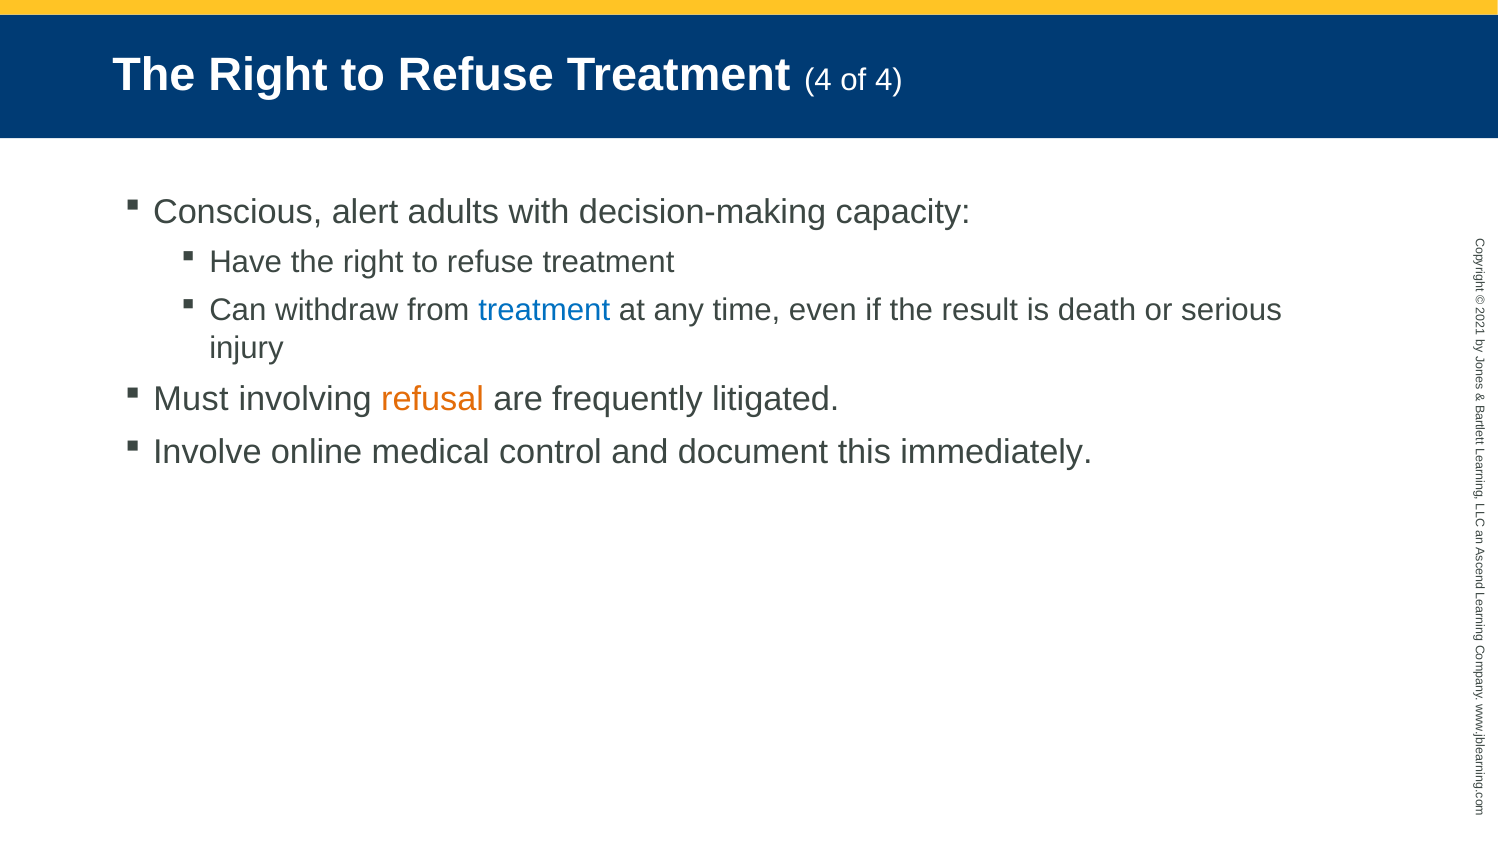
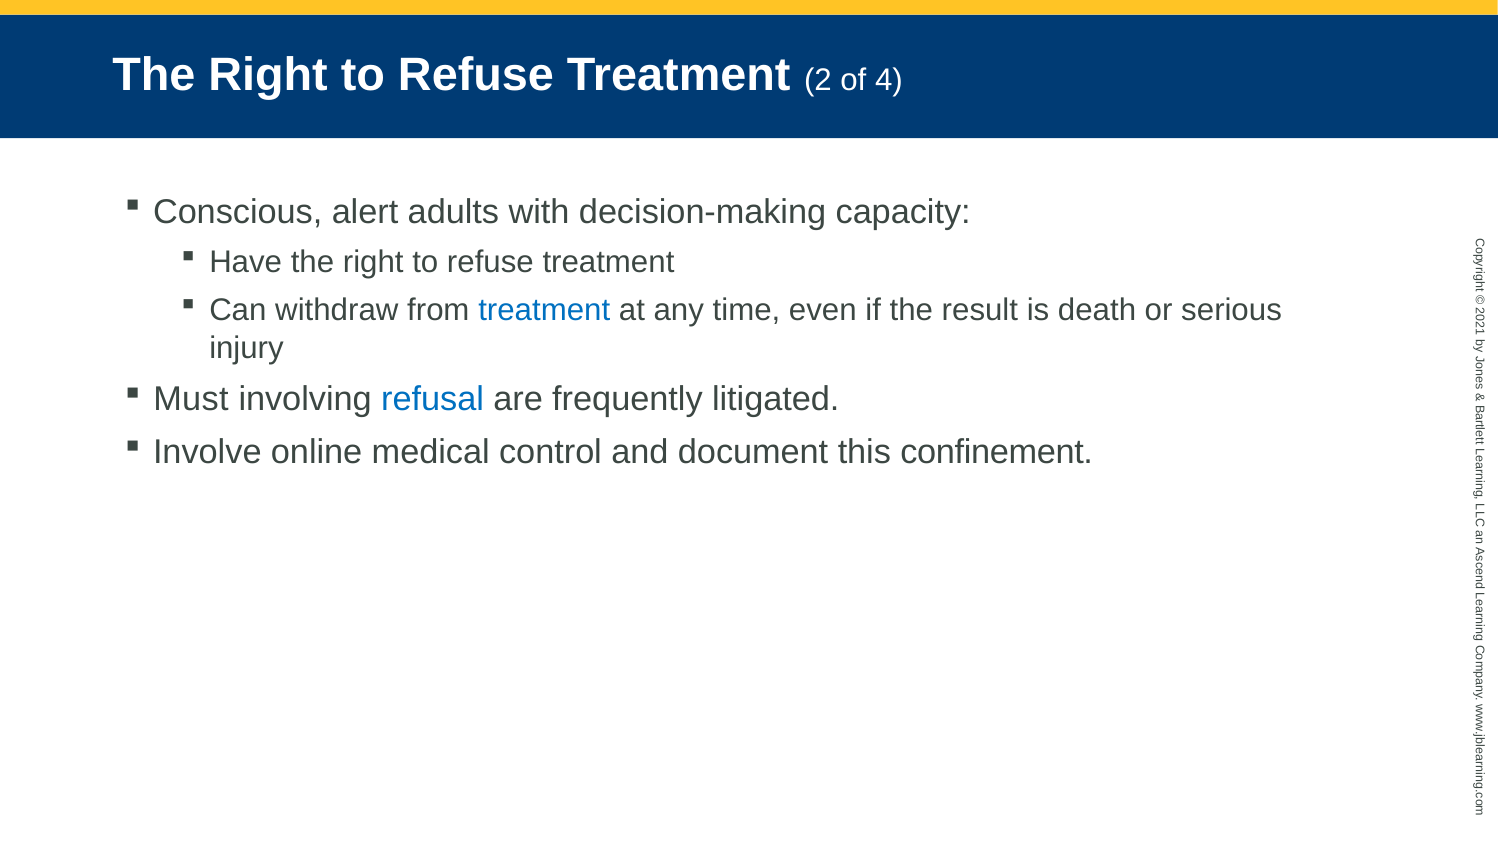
Treatment 4: 4 -> 2
refusal colour: orange -> blue
immediately: immediately -> confinement
